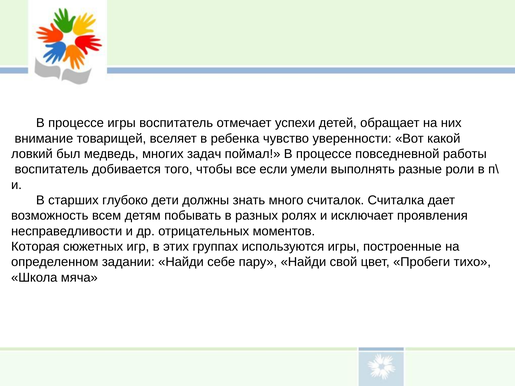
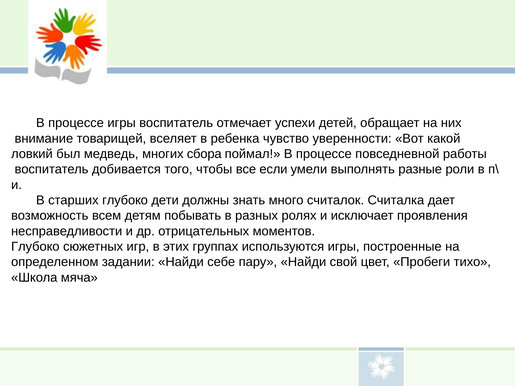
задач: задач -> сбора
Которая at (35, 247): Которая -> Глубоко
